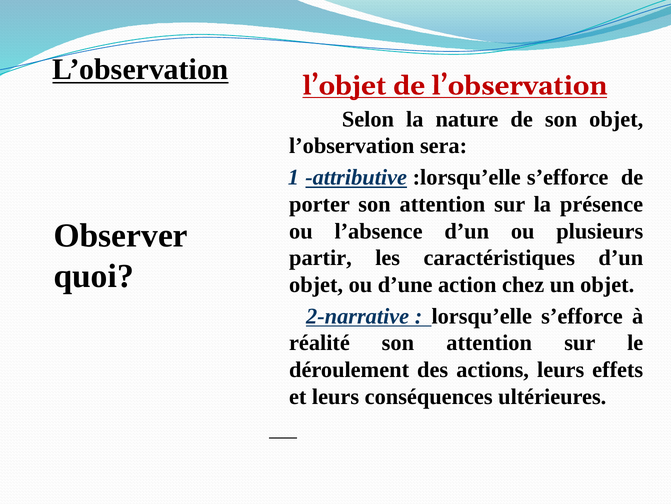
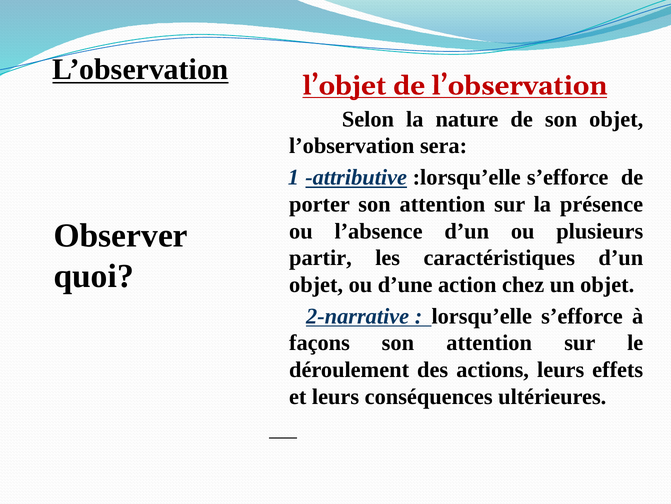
réalité: réalité -> façons
